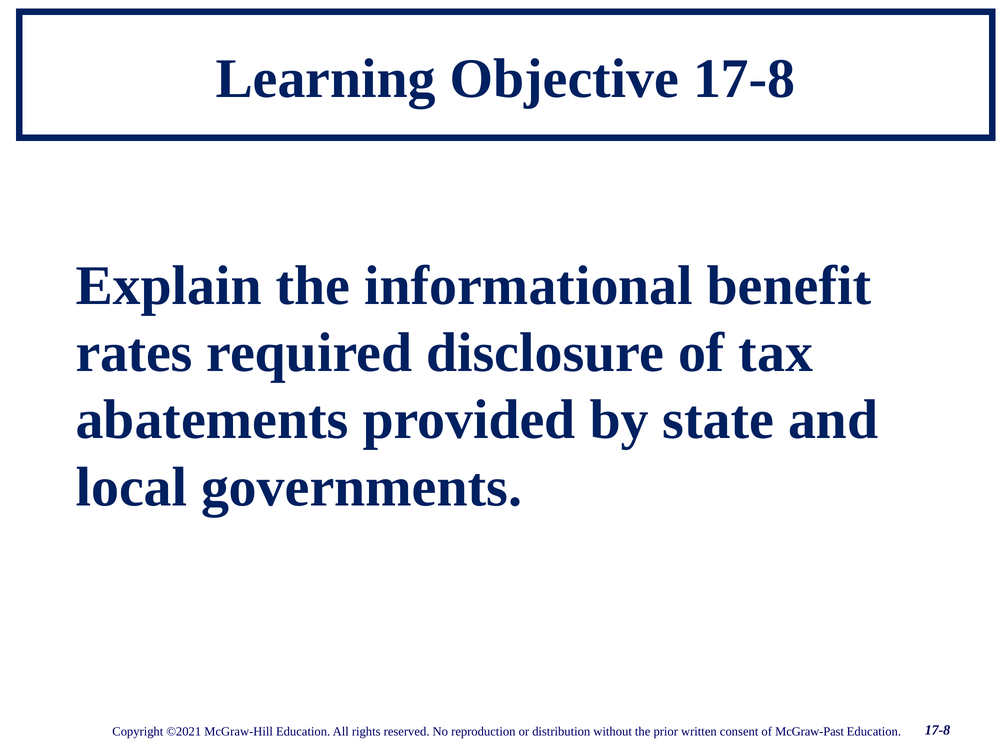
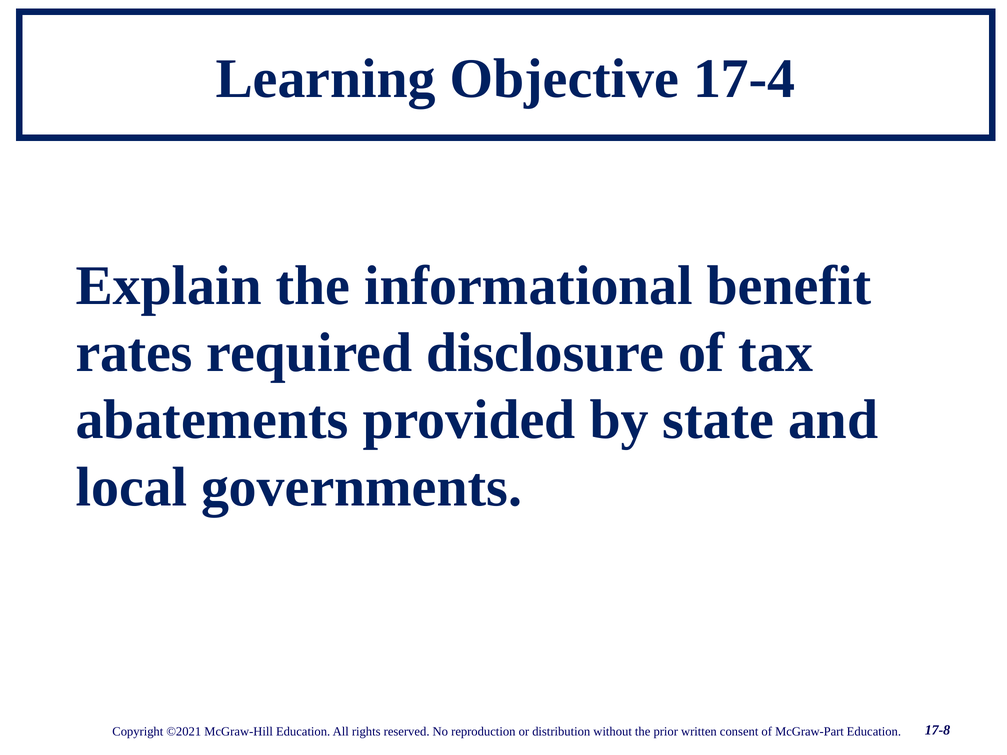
Objective 17-8: 17-8 -> 17-4
McGraw-Past: McGraw-Past -> McGraw-Part
